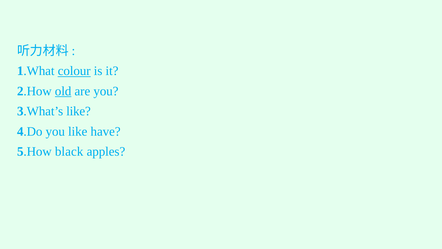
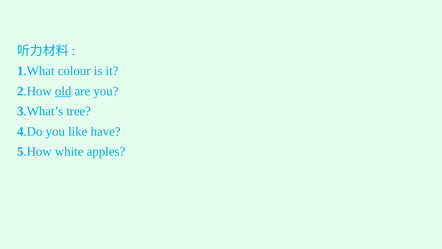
colour underline: present -> none
3.What’s like: like -> tree
black: black -> white
